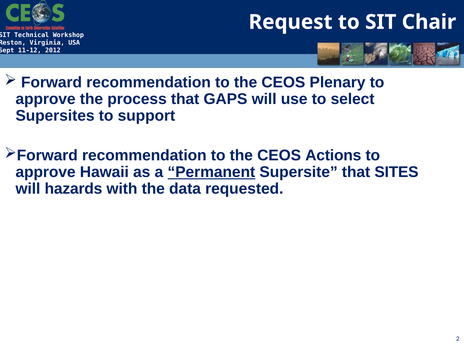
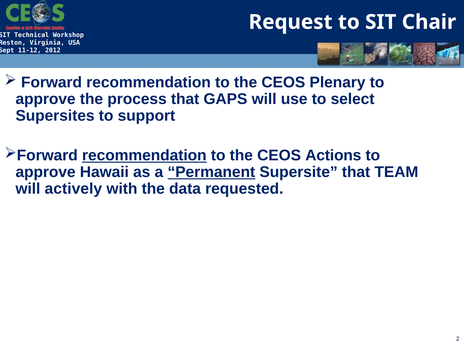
recommendation at (144, 155) underline: none -> present
SITES: SITES -> TEAM
hazards: hazards -> actively
